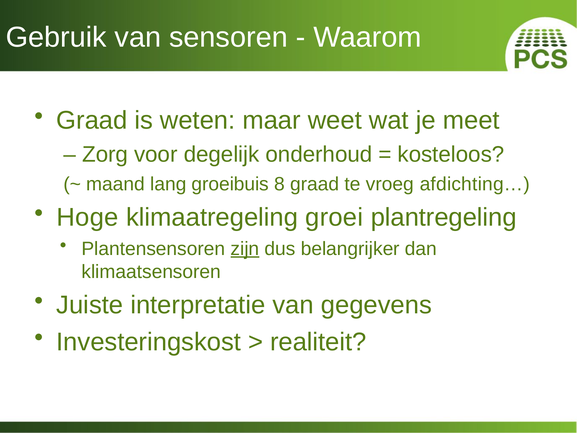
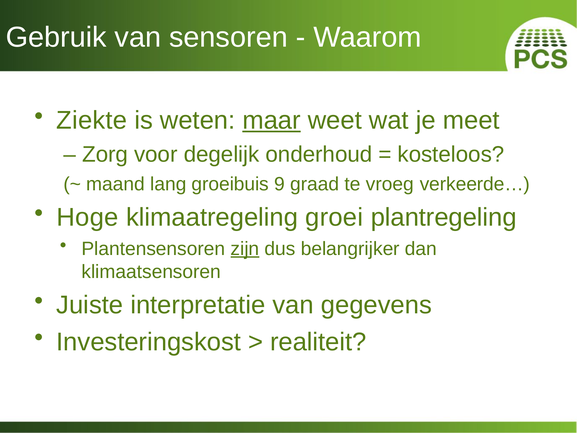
Graad at (92, 120): Graad -> Ziekte
maar underline: none -> present
8: 8 -> 9
afdichting…: afdichting… -> verkeerde…
